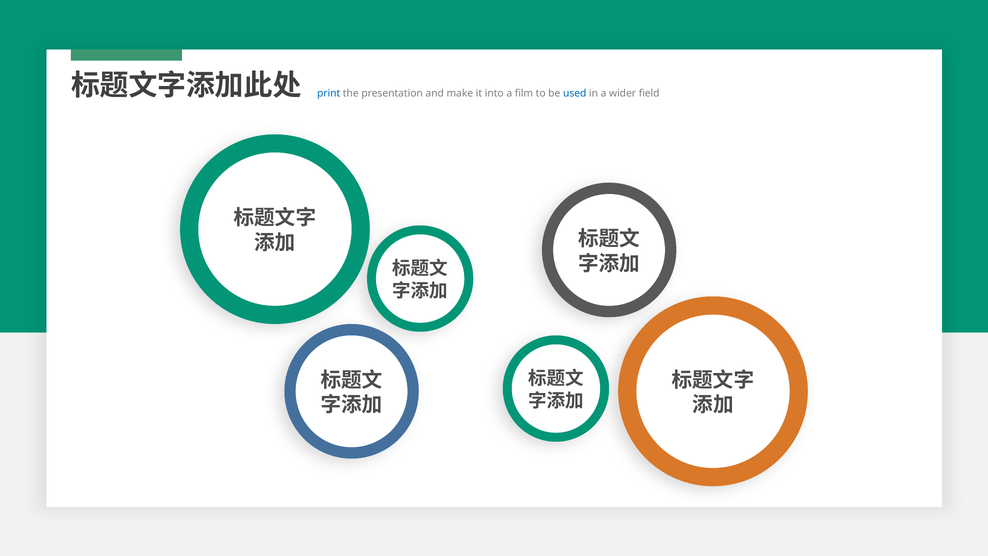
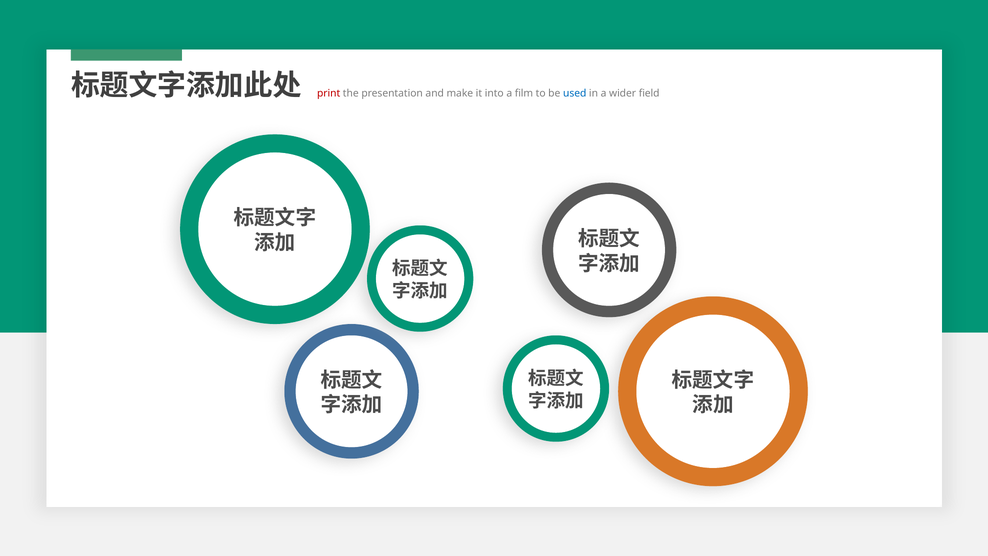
print colour: blue -> red
